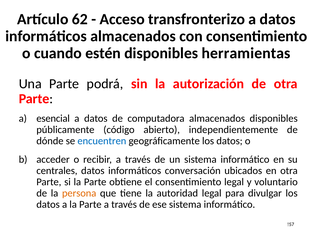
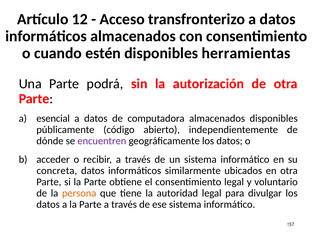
62: 62 -> 12
encuentren colour: blue -> purple
centrales: centrales -> concreta
conversación: conversación -> similarmente
